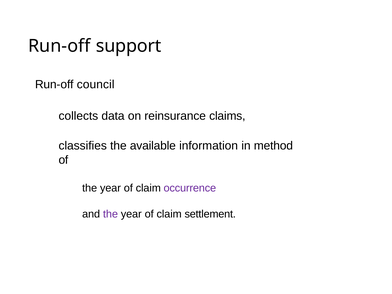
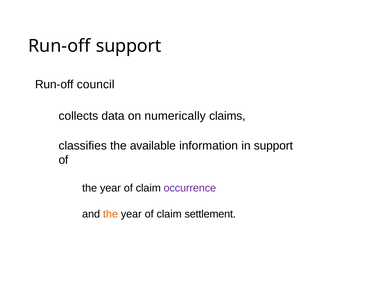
reinsurance: reinsurance -> numerically
in method: method -> support
the at (110, 214) colour: purple -> orange
